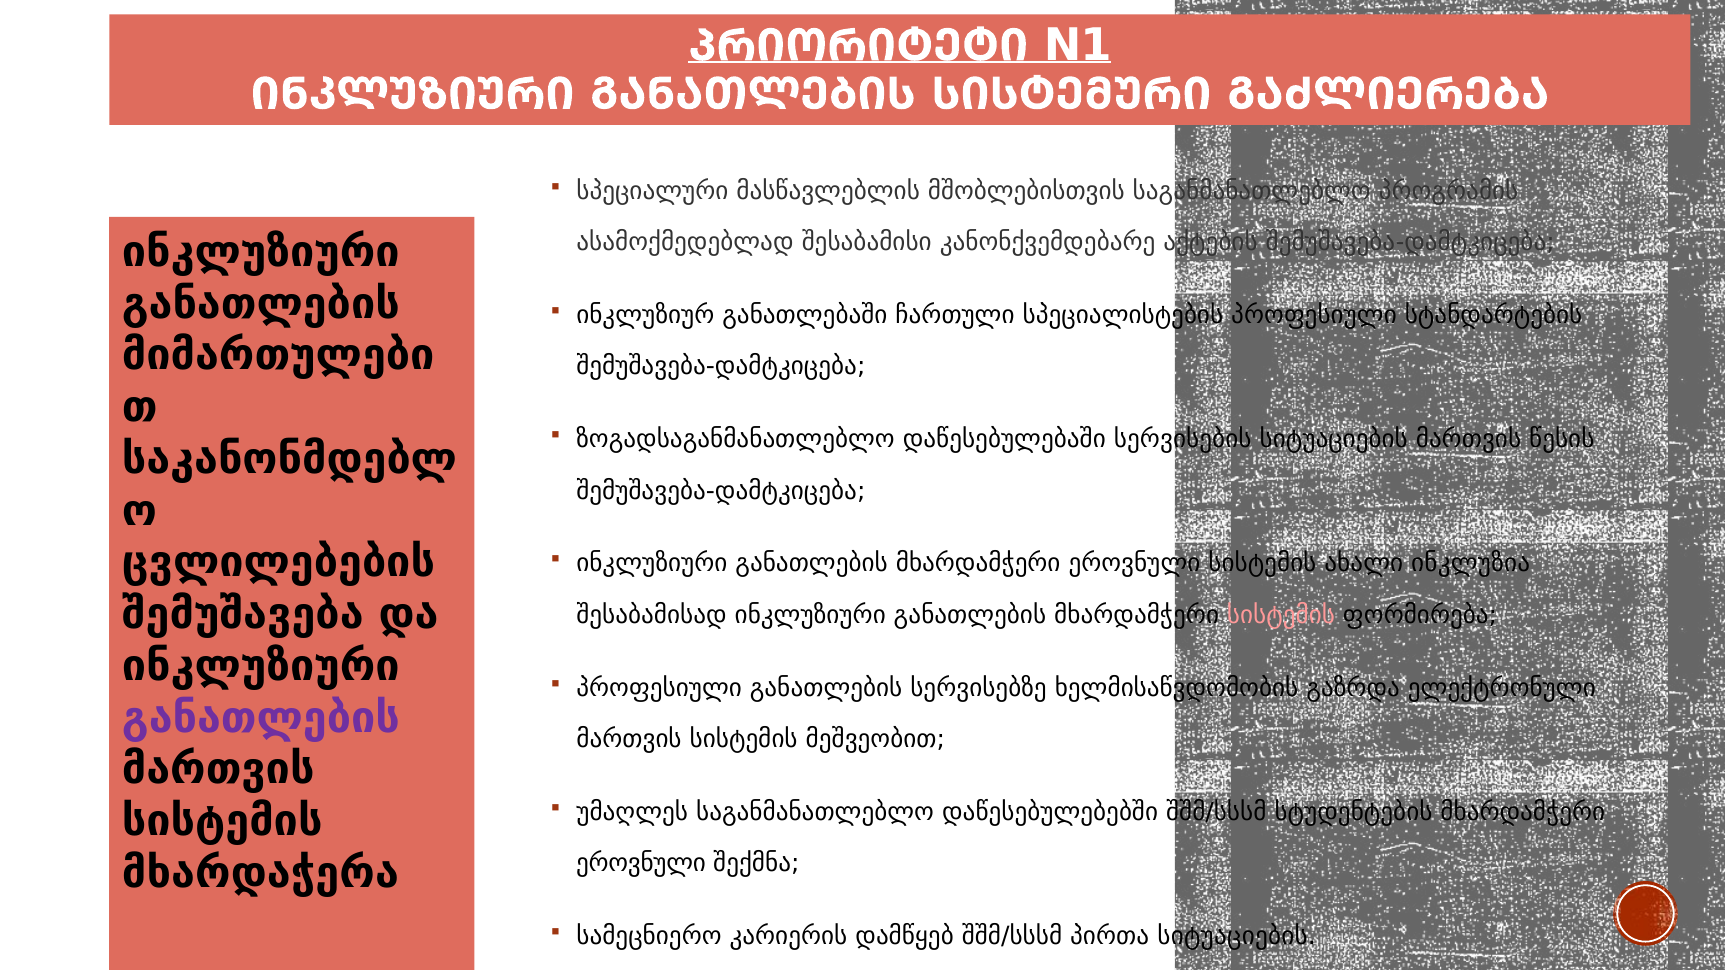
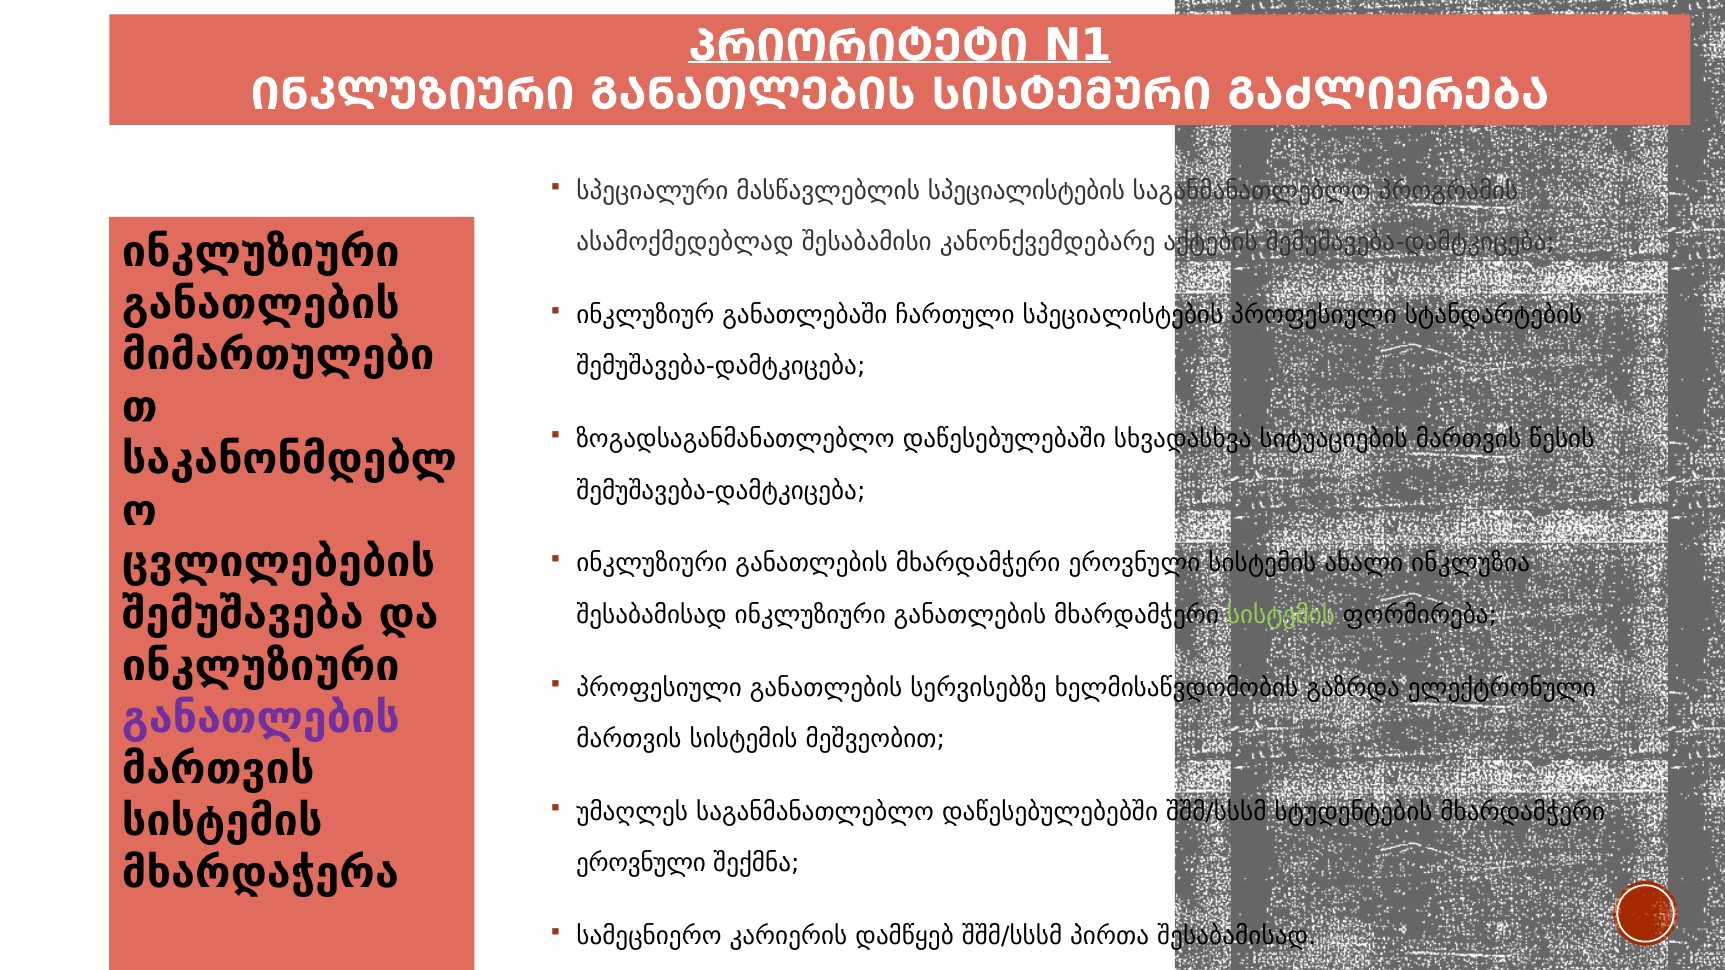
მასწავლებლის მშობლებისთვის: მშობლებისთვის -> სპეციალისტების
სერვისების: სერვისების -> სხვადასხვა
სისტემის at (1281, 615) colour: pink -> light green
პირთა სიტუაციების: სიტუაციების -> შესაბამისად
